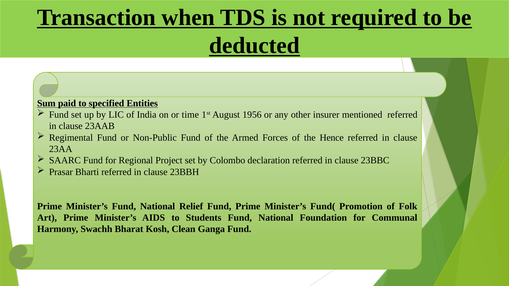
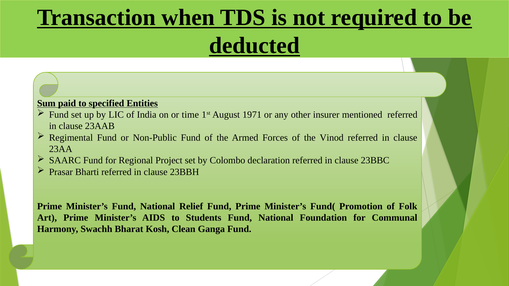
1956: 1956 -> 1971
Hence: Hence -> Vinod
